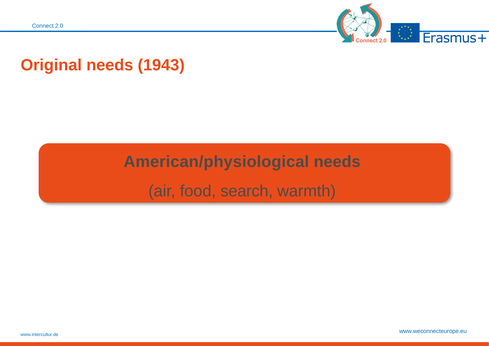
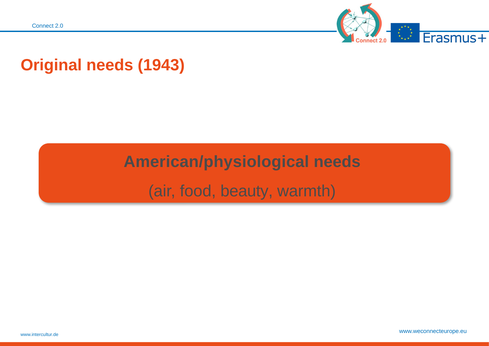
search: search -> beauty
